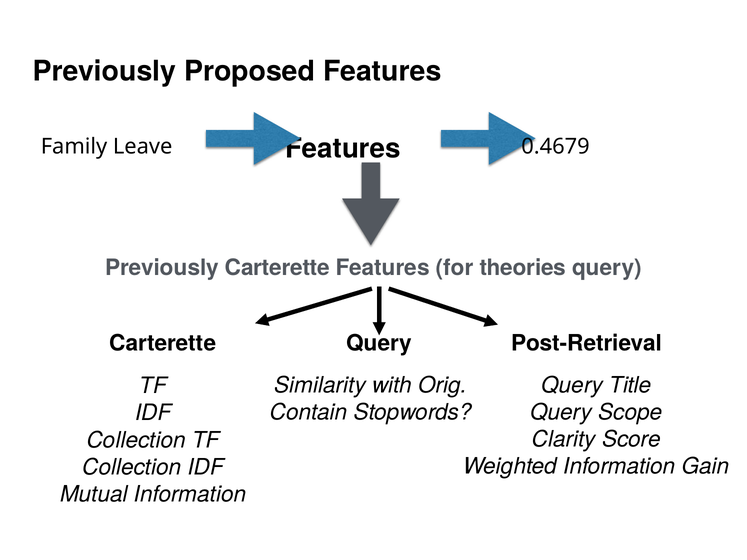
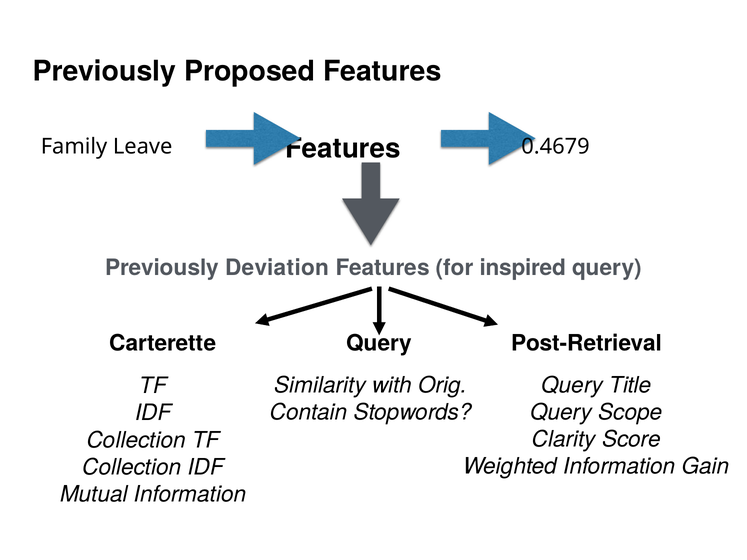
Previously Carterette: Carterette -> Deviation
theories: theories -> inspired
